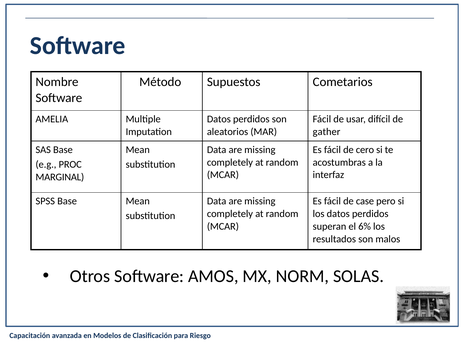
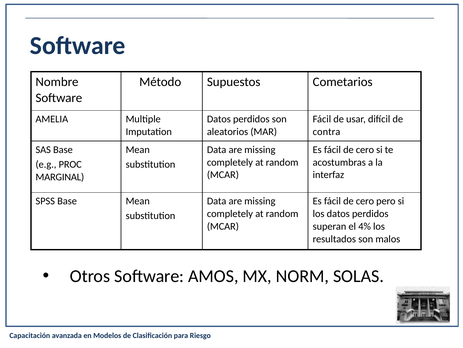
gather: gather -> contra
case at (365, 201): case -> cero
6%: 6% -> 4%
